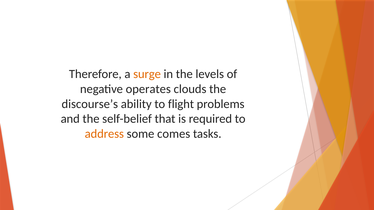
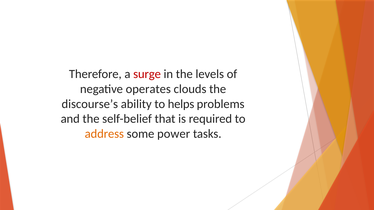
surge colour: orange -> red
flight: flight -> helps
comes: comes -> power
